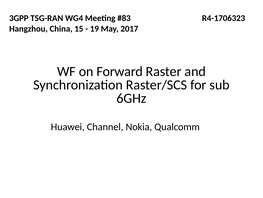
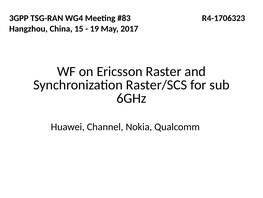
Forward: Forward -> Ericsson
